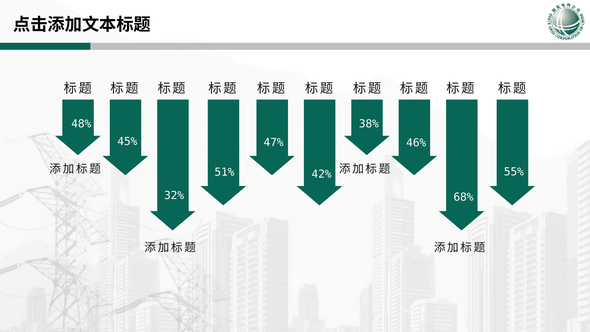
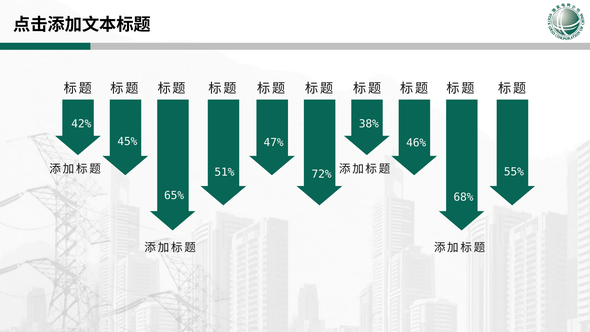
48%: 48% -> 42%
42%: 42% -> 72%
32%: 32% -> 65%
